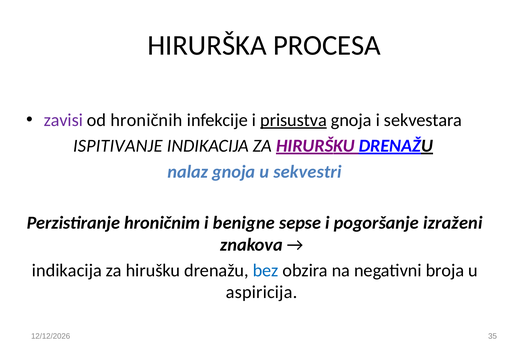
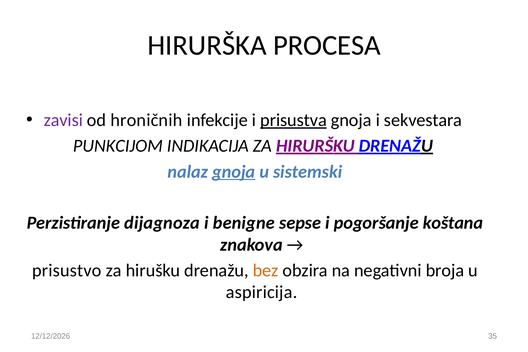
ISPITIVANJE: ISPITIVANJE -> PUNKCIJOM
gnoja at (234, 172) underline: none -> present
sekvestri: sekvestri -> sistemski
hroničnim: hroničnim -> dijagnoza
izraženi: izraženi -> koštana
indikacija at (67, 270): indikacija -> prisustvo
bez colour: blue -> orange
